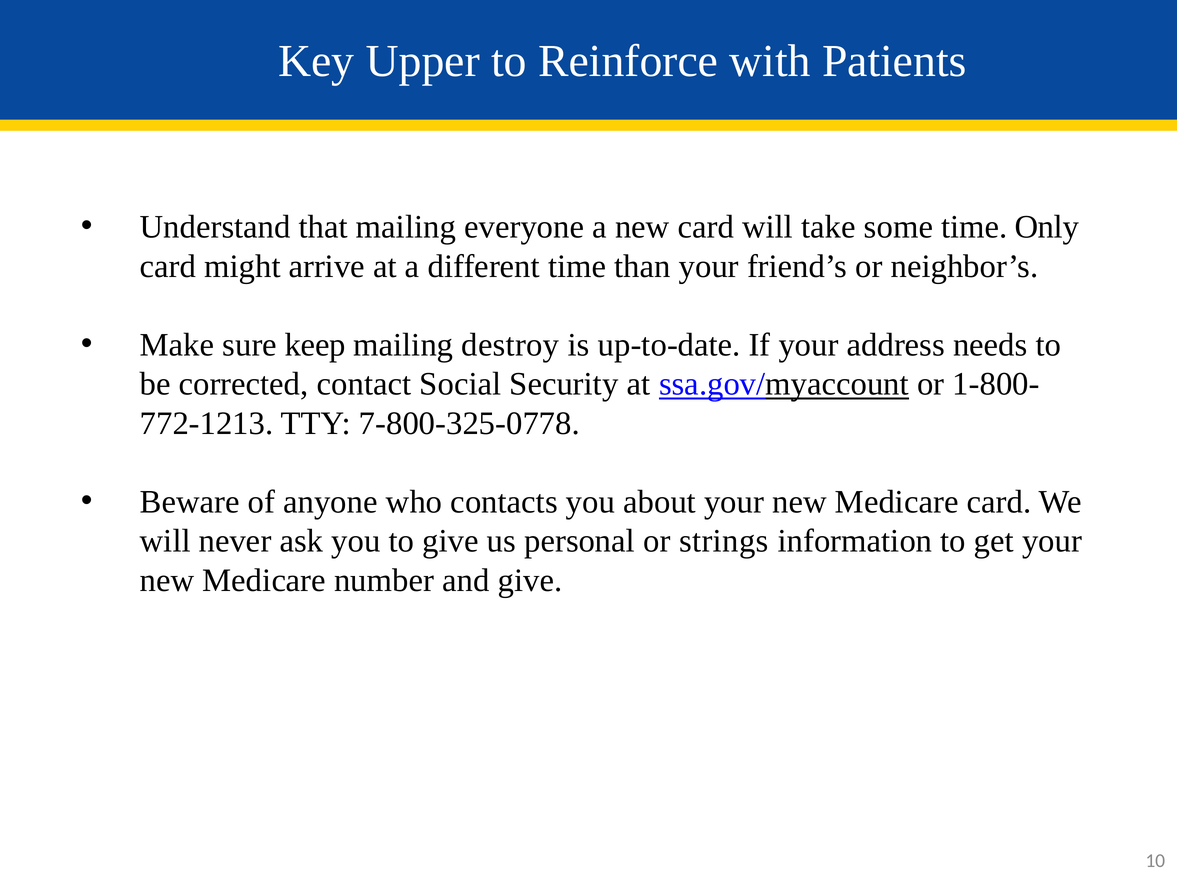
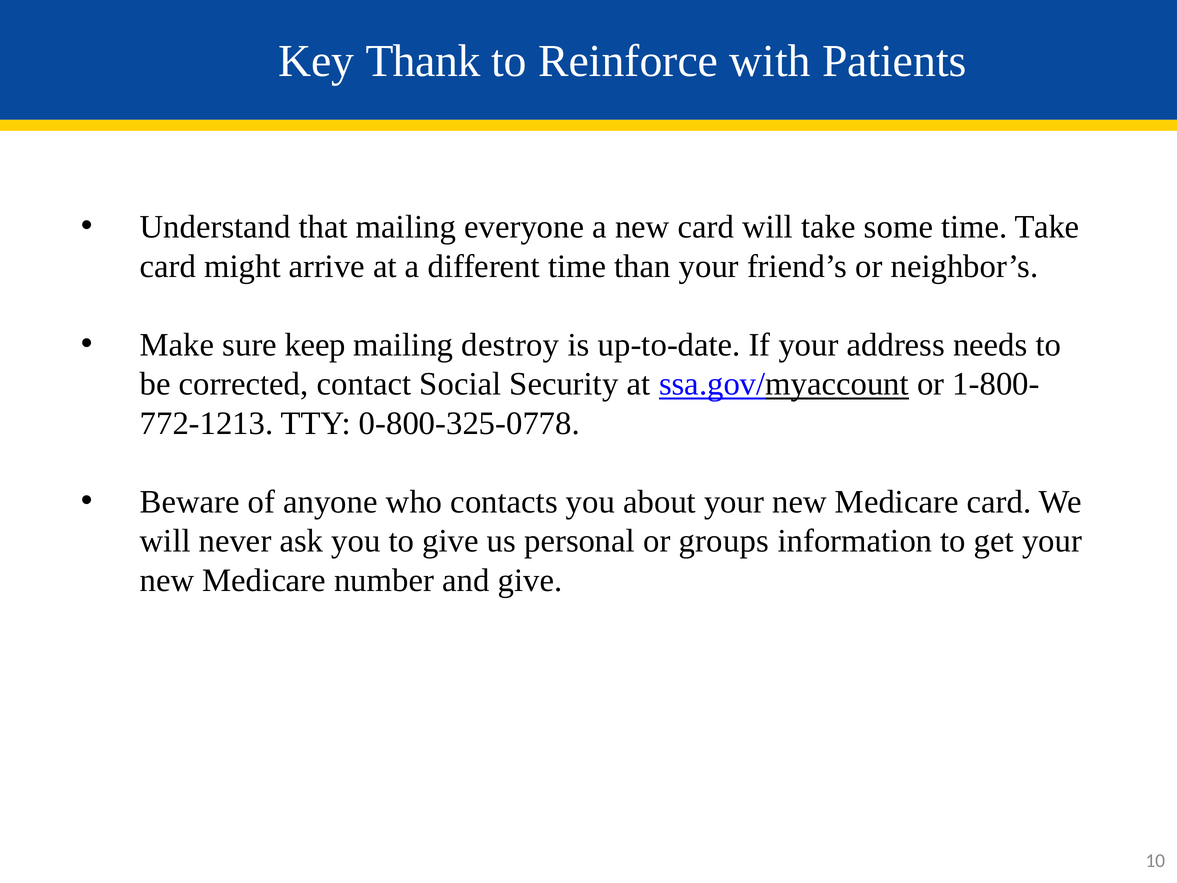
Upper: Upper -> Thank
time Only: Only -> Take
7-800-325-0778: 7-800-325-0778 -> 0-800-325-0778
strings: strings -> groups
